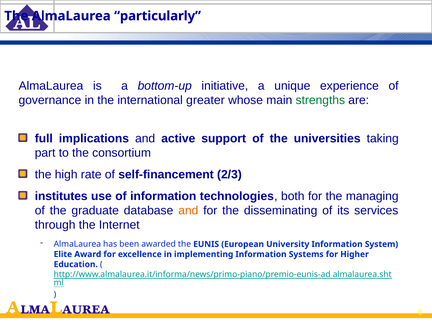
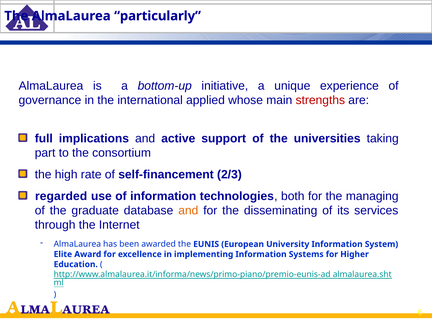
greater: greater -> applied
strengths colour: green -> red
institutes: institutes -> regarded
